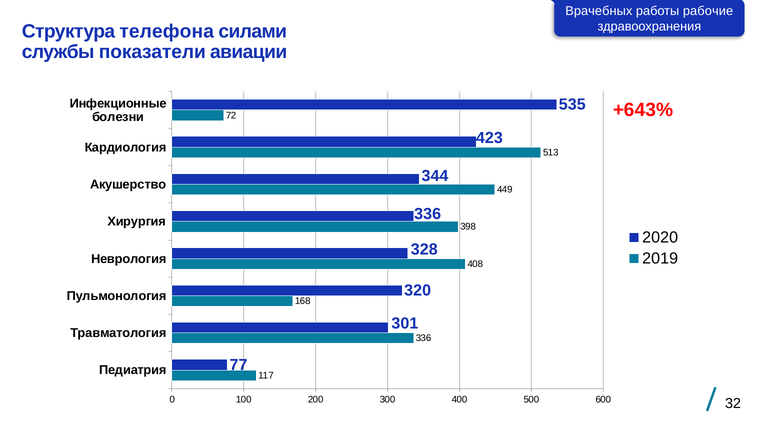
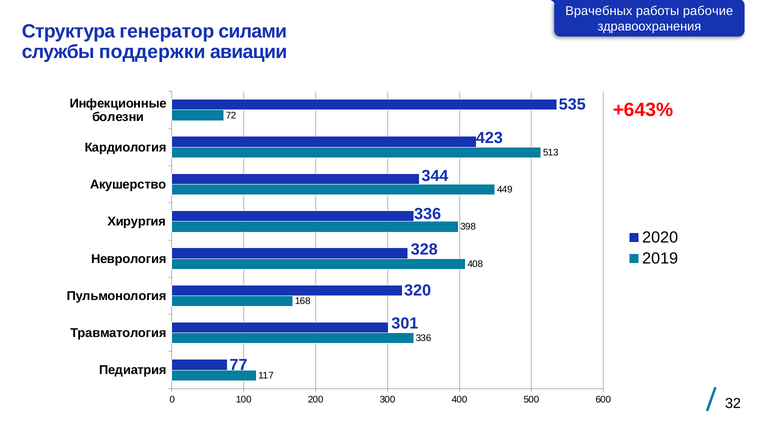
телефона: телефона -> генератор
показатели: показатели -> поддержки
